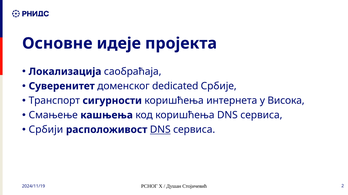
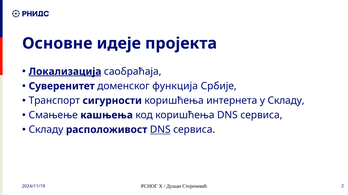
Локализација underline: none -> present
dedicated: dedicated -> функција
у Висока: Висока -> Складу
Србији at (46, 130): Србији -> Складу
